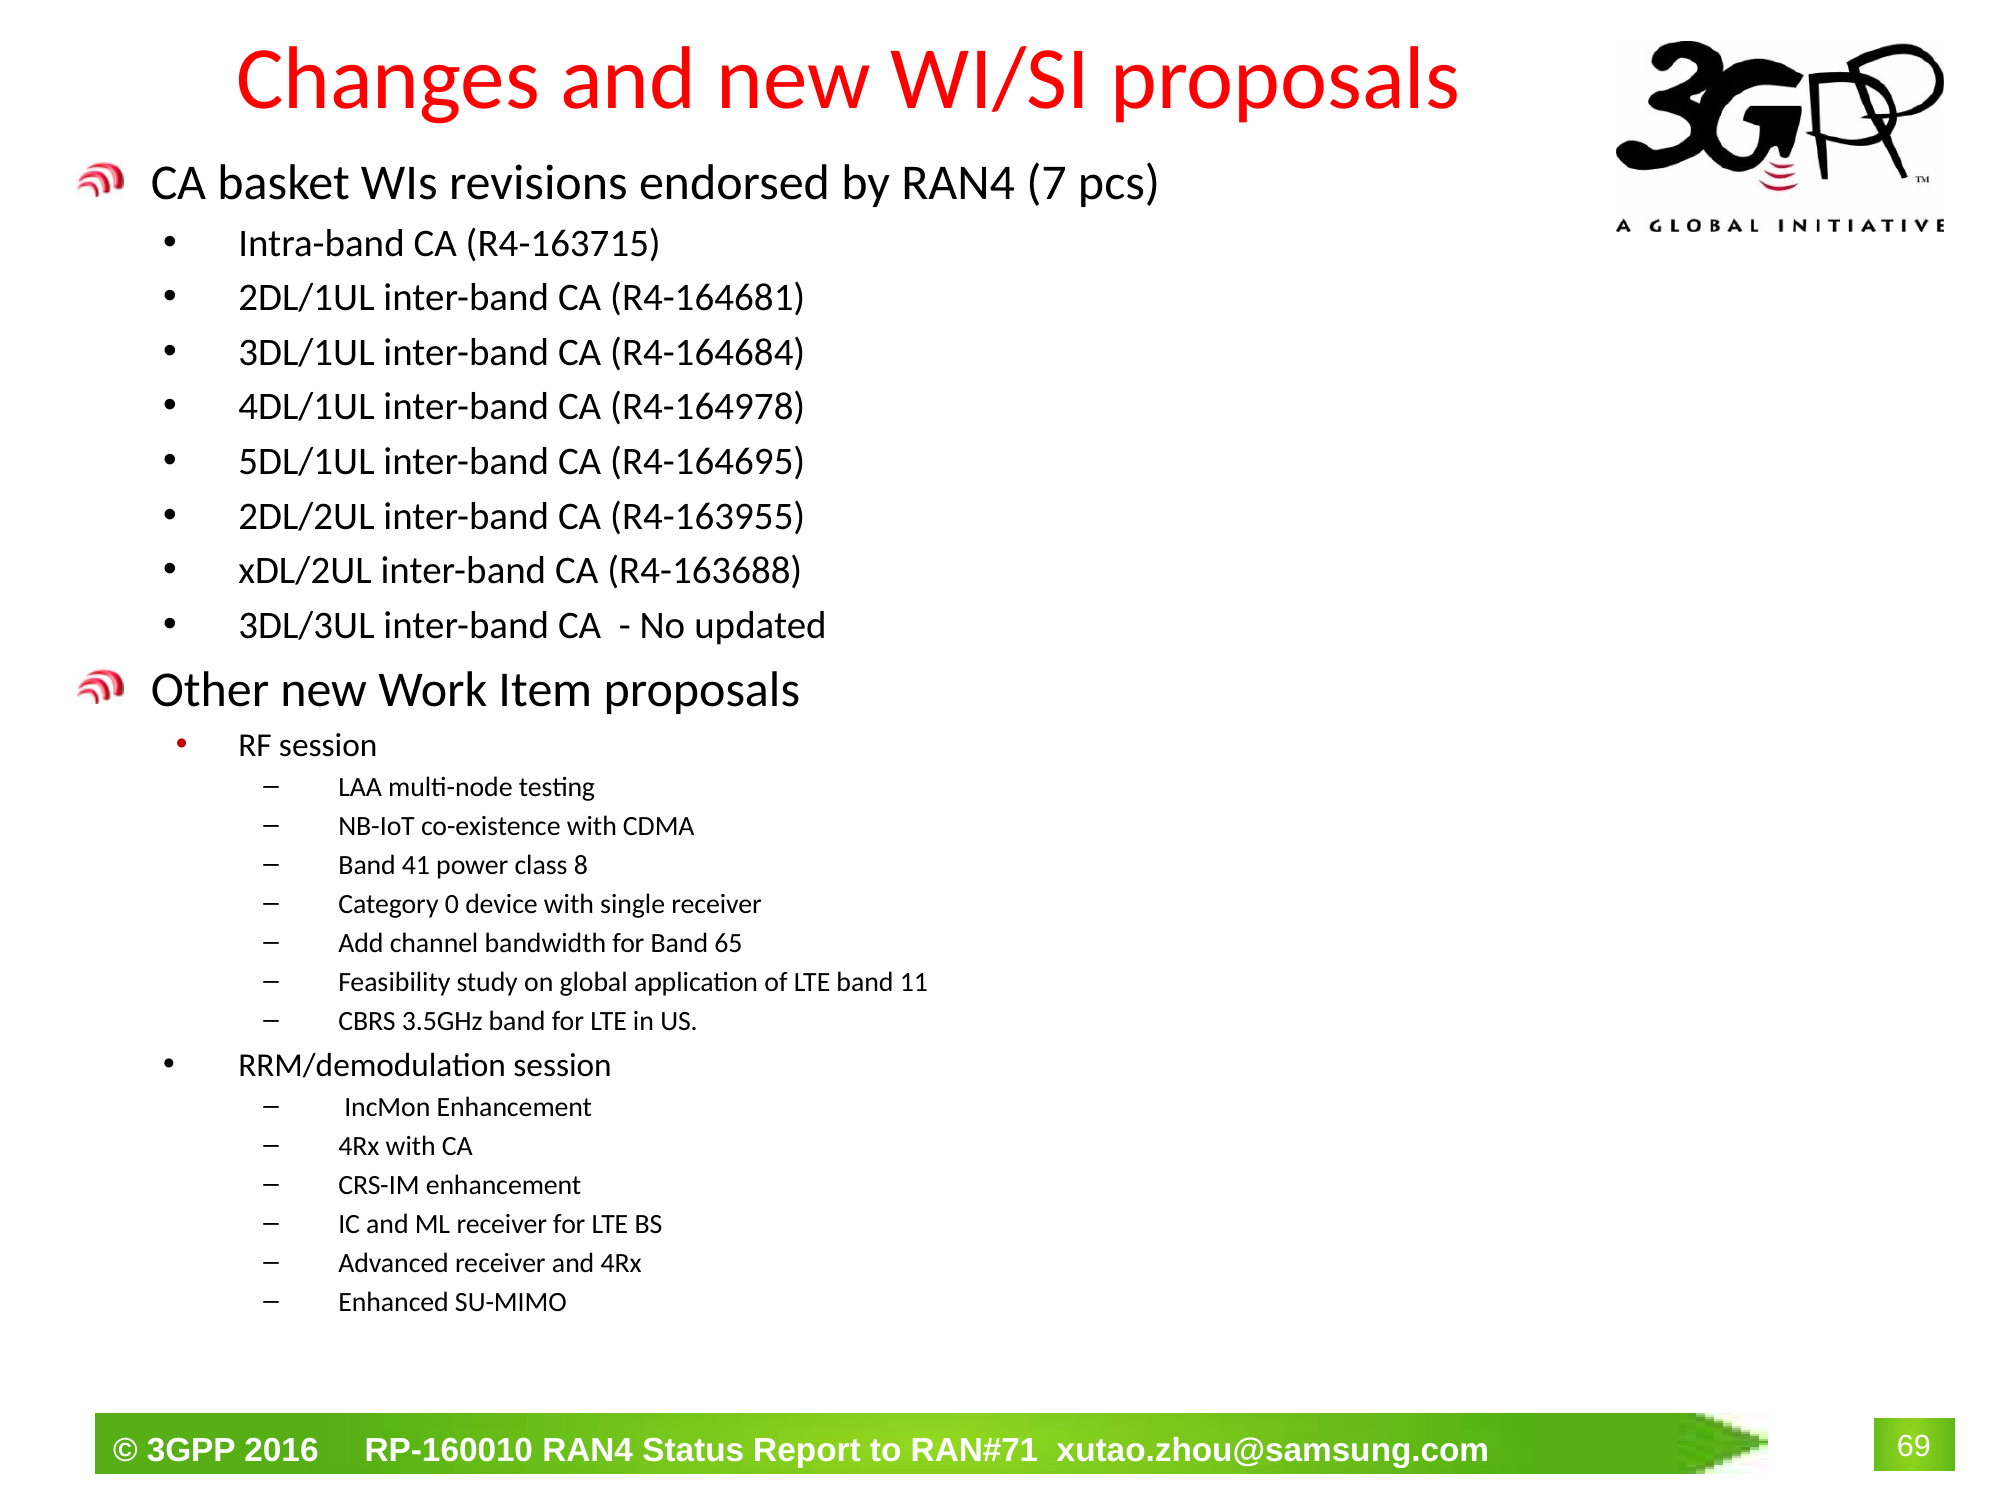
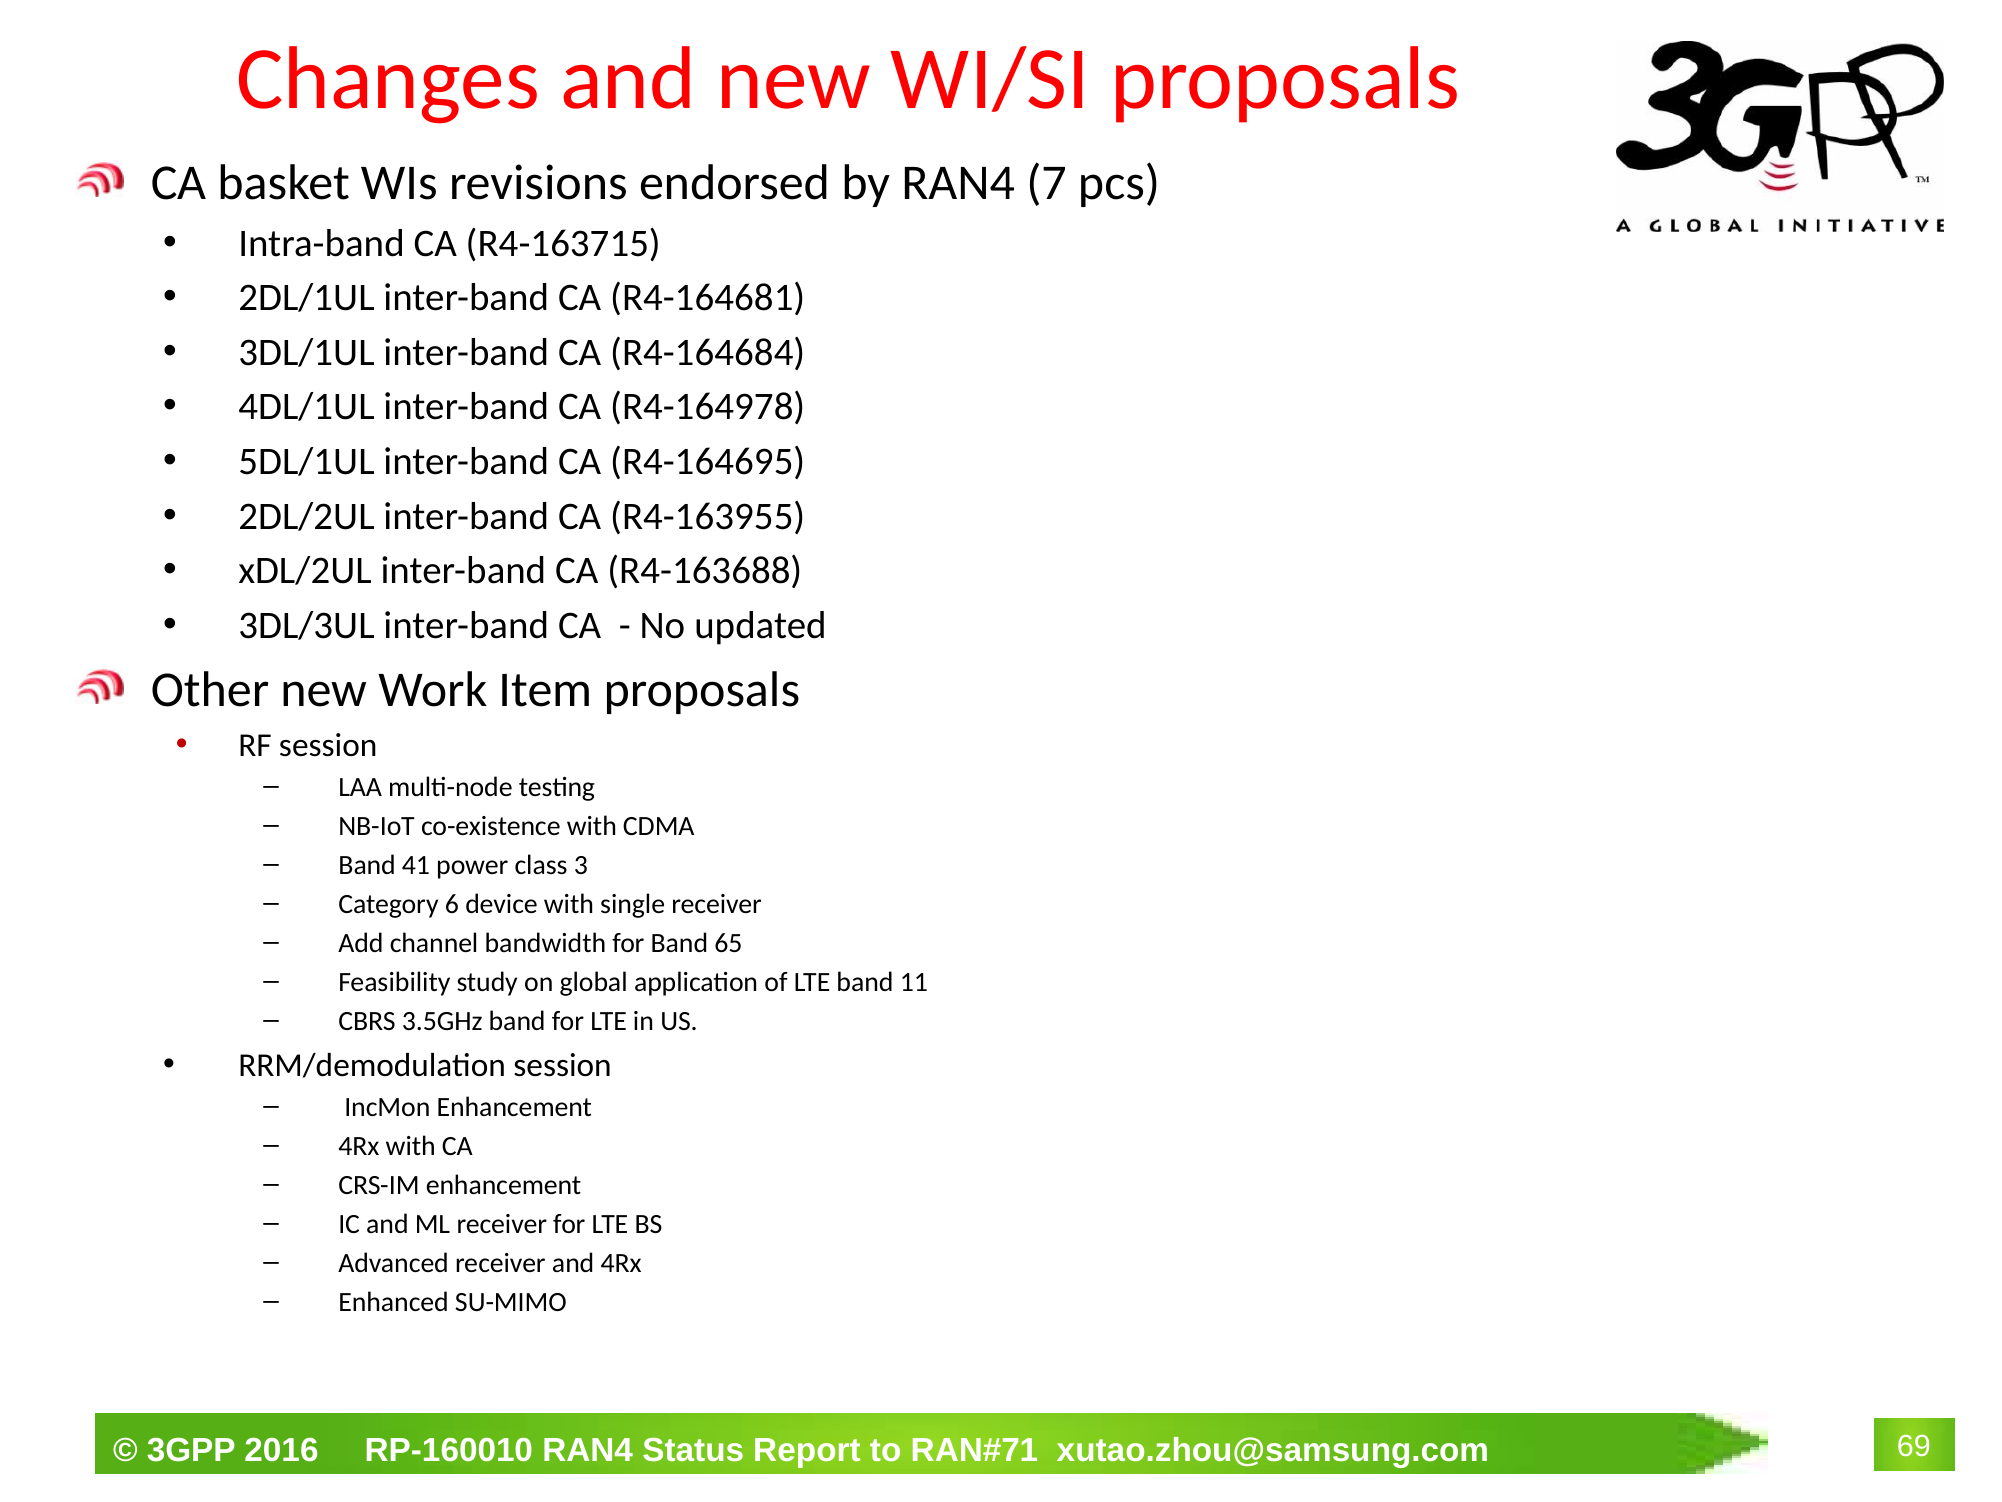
8: 8 -> 3
0: 0 -> 6
